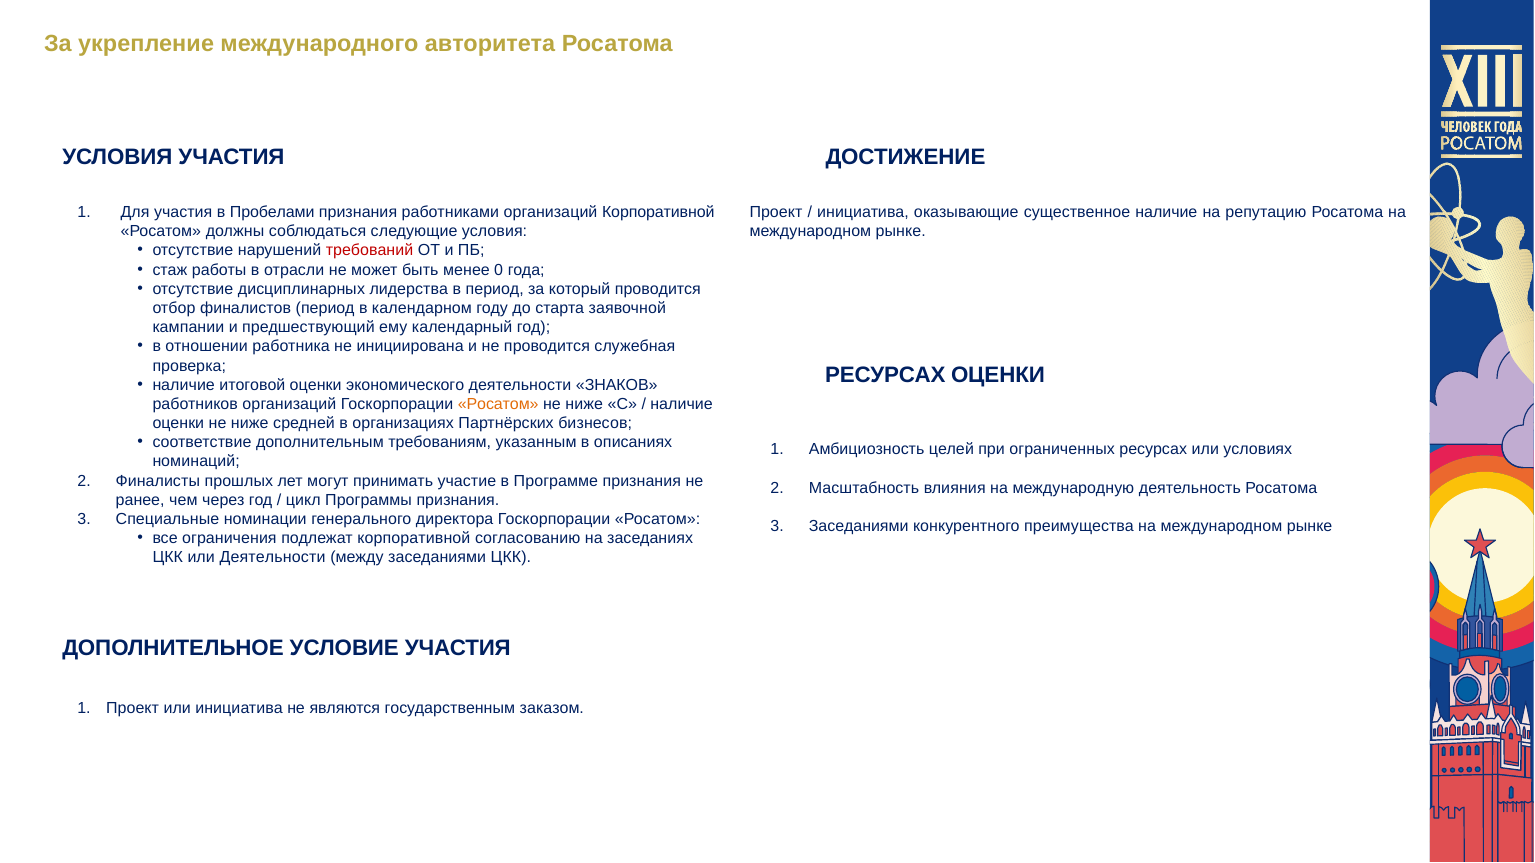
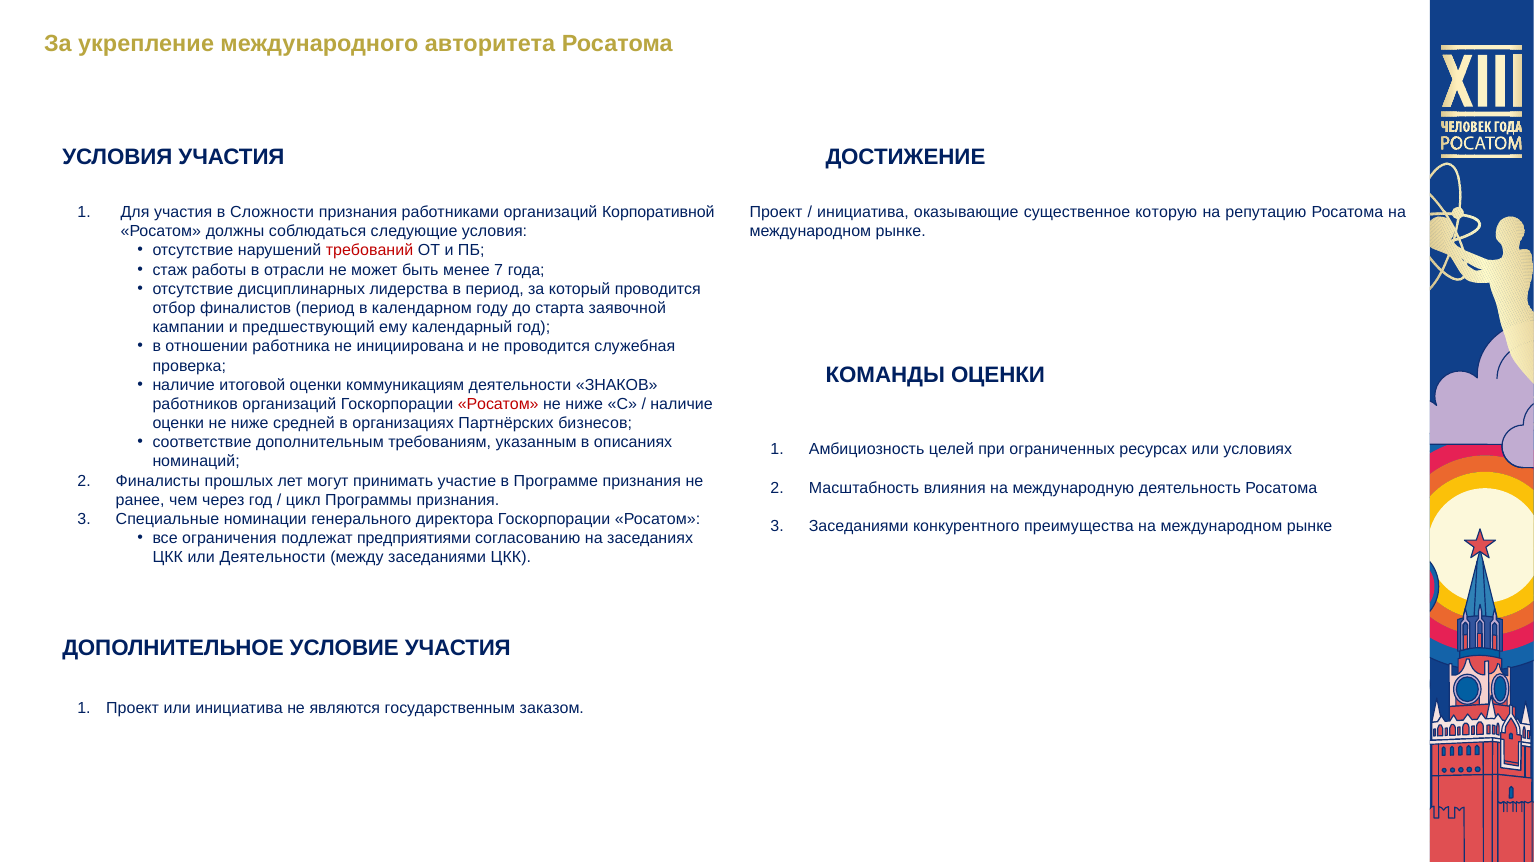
Пробелами: Пробелами -> Сложности
существенное наличие: наличие -> которую
0: 0 -> 7
РЕСУРСАХ at (885, 375): РЕСУРСАХ -> КОМАНДЫ
экономического: экономического -> коммуникациям
Росатом at (498, 404) colour: orange -> red
подлежат корпоративной: корпоративной -> предприятиями
